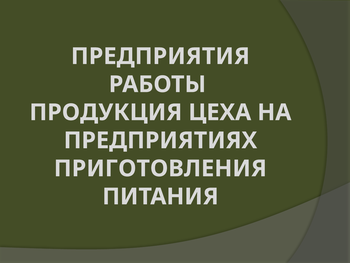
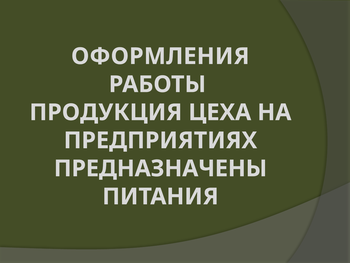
ПРЕДПРИЯТИЯ: ПРЕДПРИЯТИЯ -> ОФОРМЛЕНИЯ
ПРИГОТОВЛЕНИЯ: ПРИГОТОВЛЕНИЯ -> ПРЕДНАЗНАЧЕНЫ
